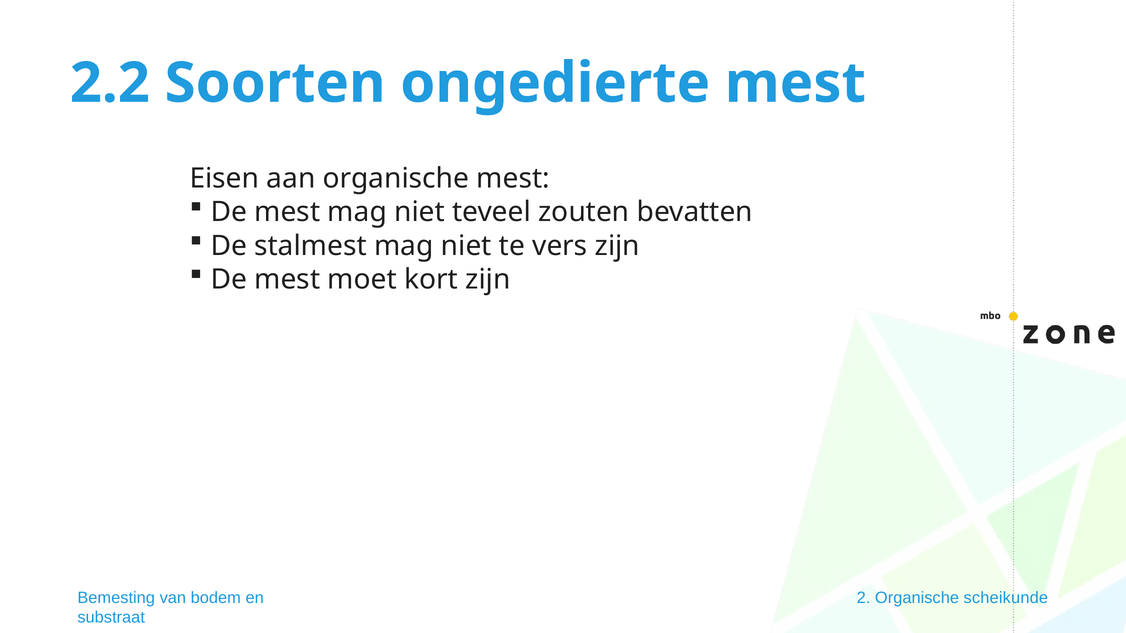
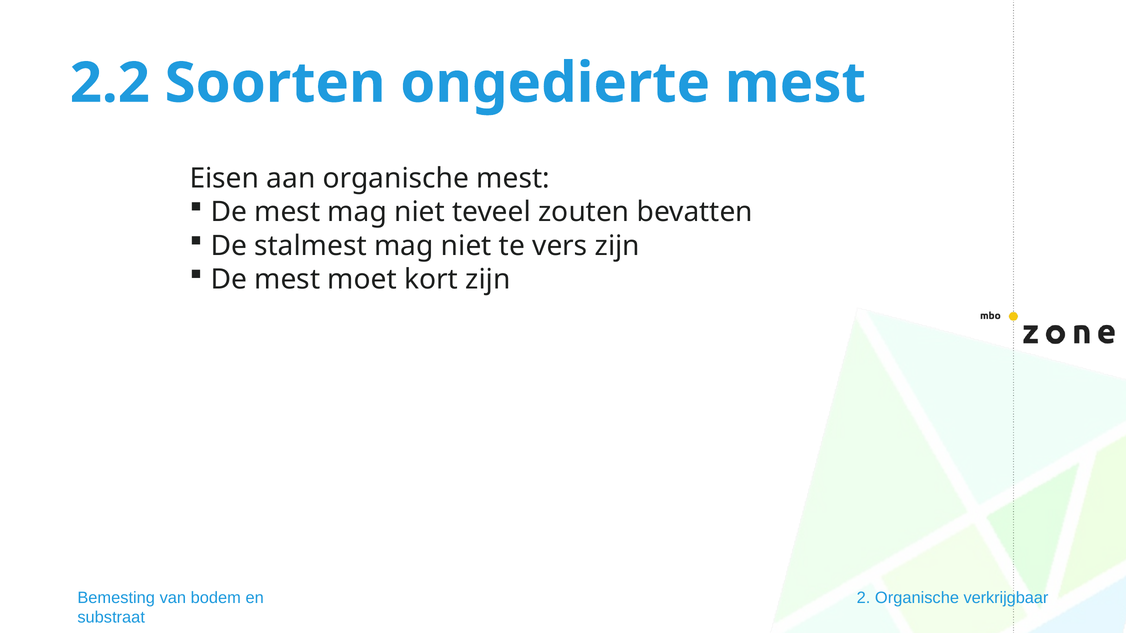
scheikunde: scheikunde -> verkrijgbaar
